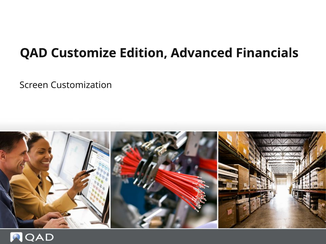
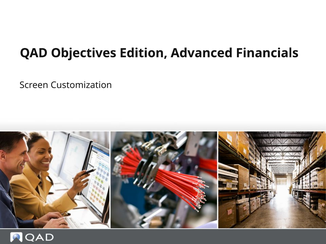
Customize: Customize -> Objectives
